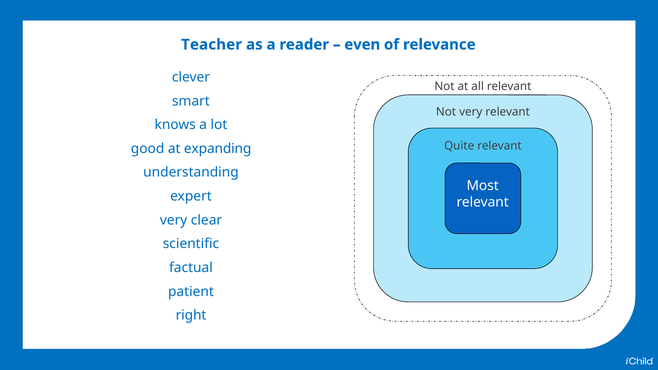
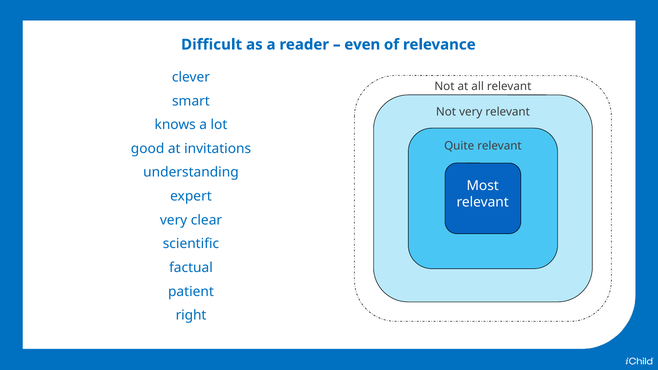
Teacher: Teacher -> Difficult
expanding: expanding -> invitations
